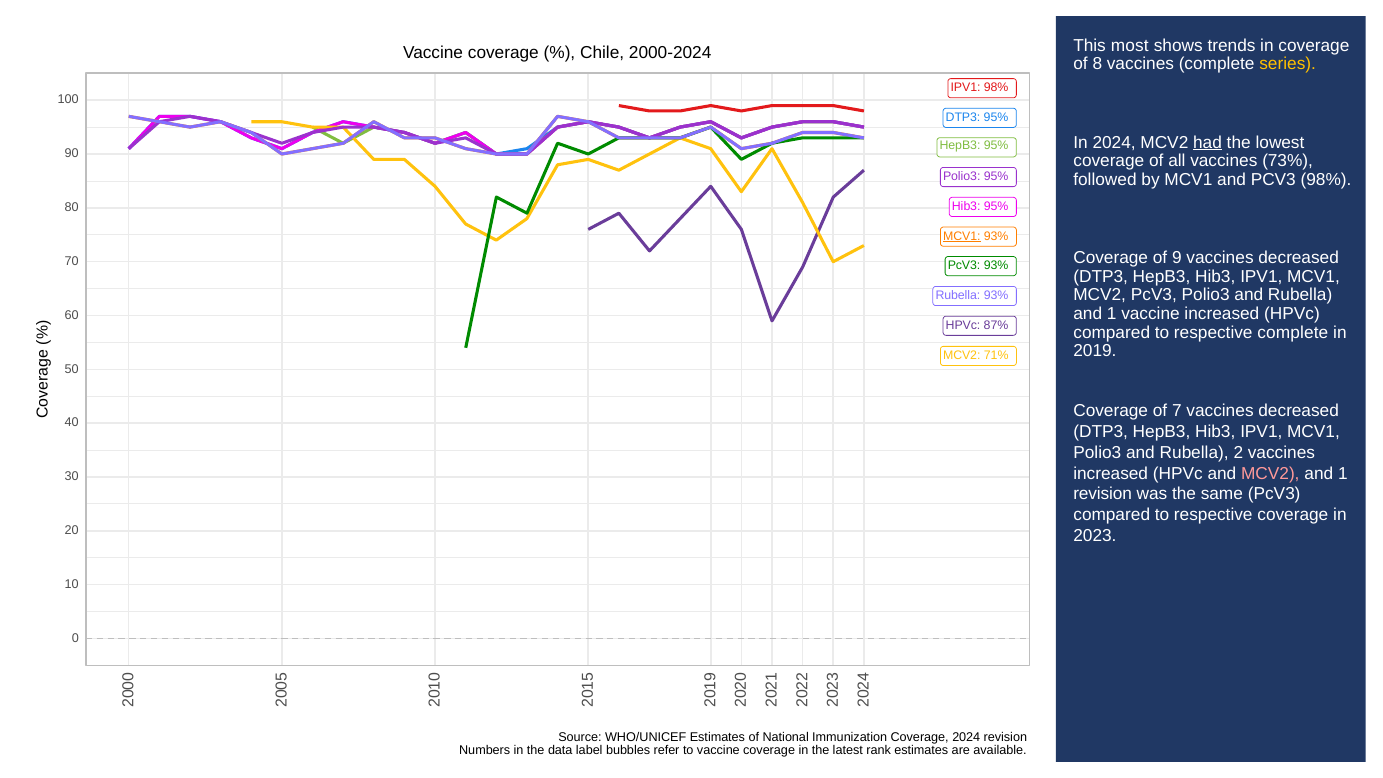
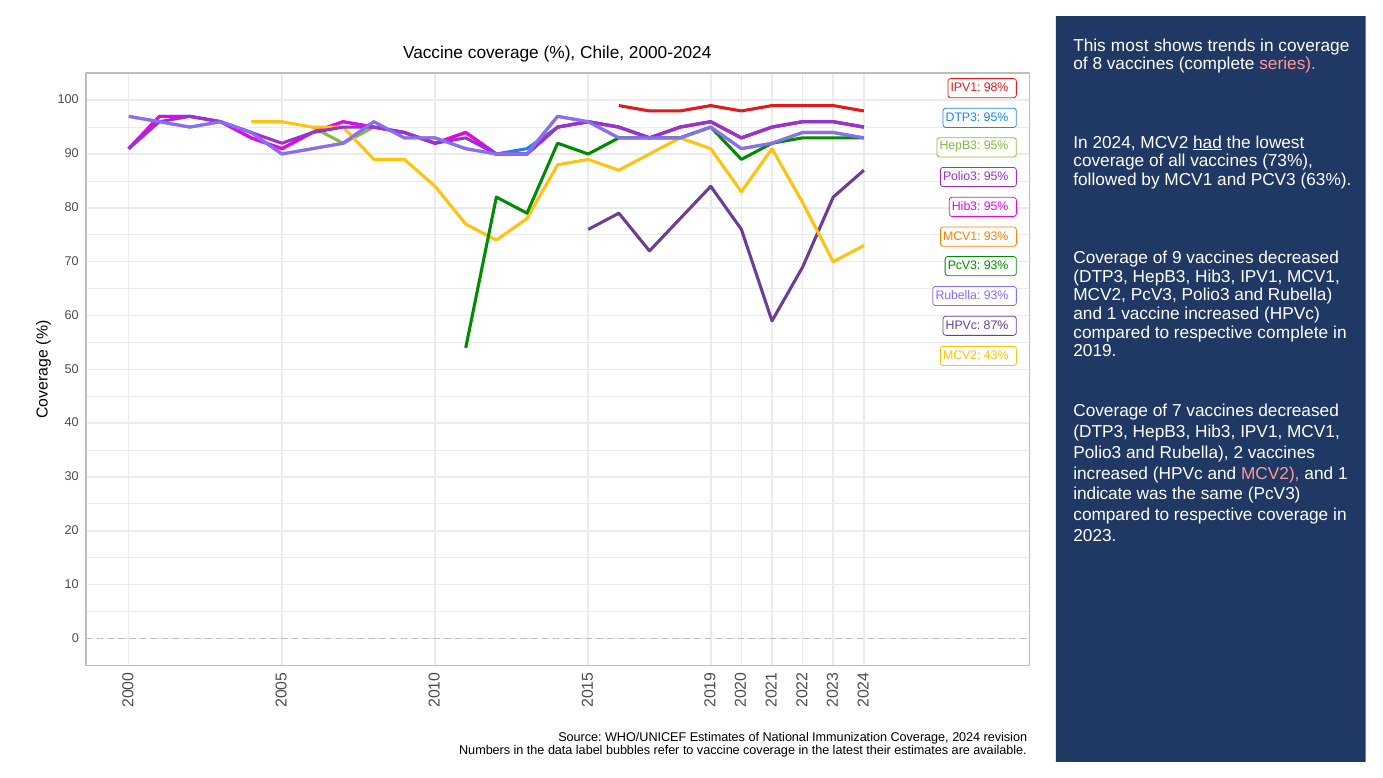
series colour: yellow -> pink
PCV3 98%: 98% -> 63%
MCV1 at (962, 236) underline: present -> none
71%: 71% -> 43%
revision at (1103, 494): revision -> indicate
rank: rank -> their
